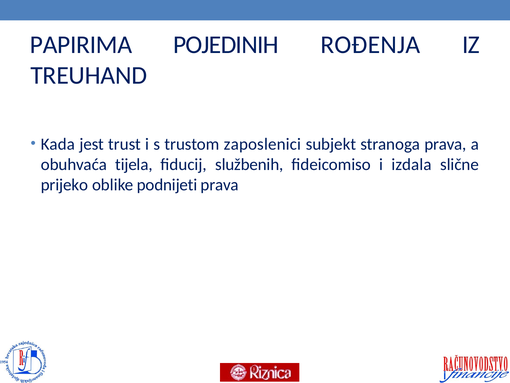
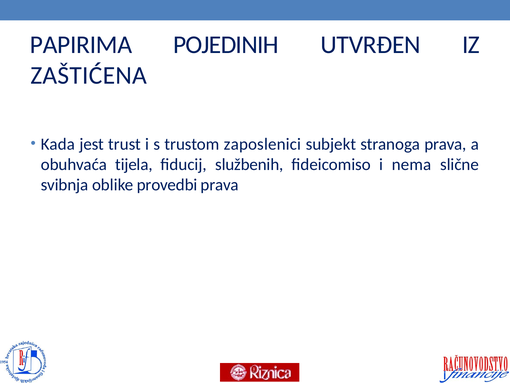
ROĐENJA: ROĐENJA -> UTVRĐEN
TREUHAND: TREUHAND -> ZAŠTIĆENA
izdala: izdala -> nema
prijeko: prijeko -> svibnja
podnijeti: podnijeti -> provedbi
